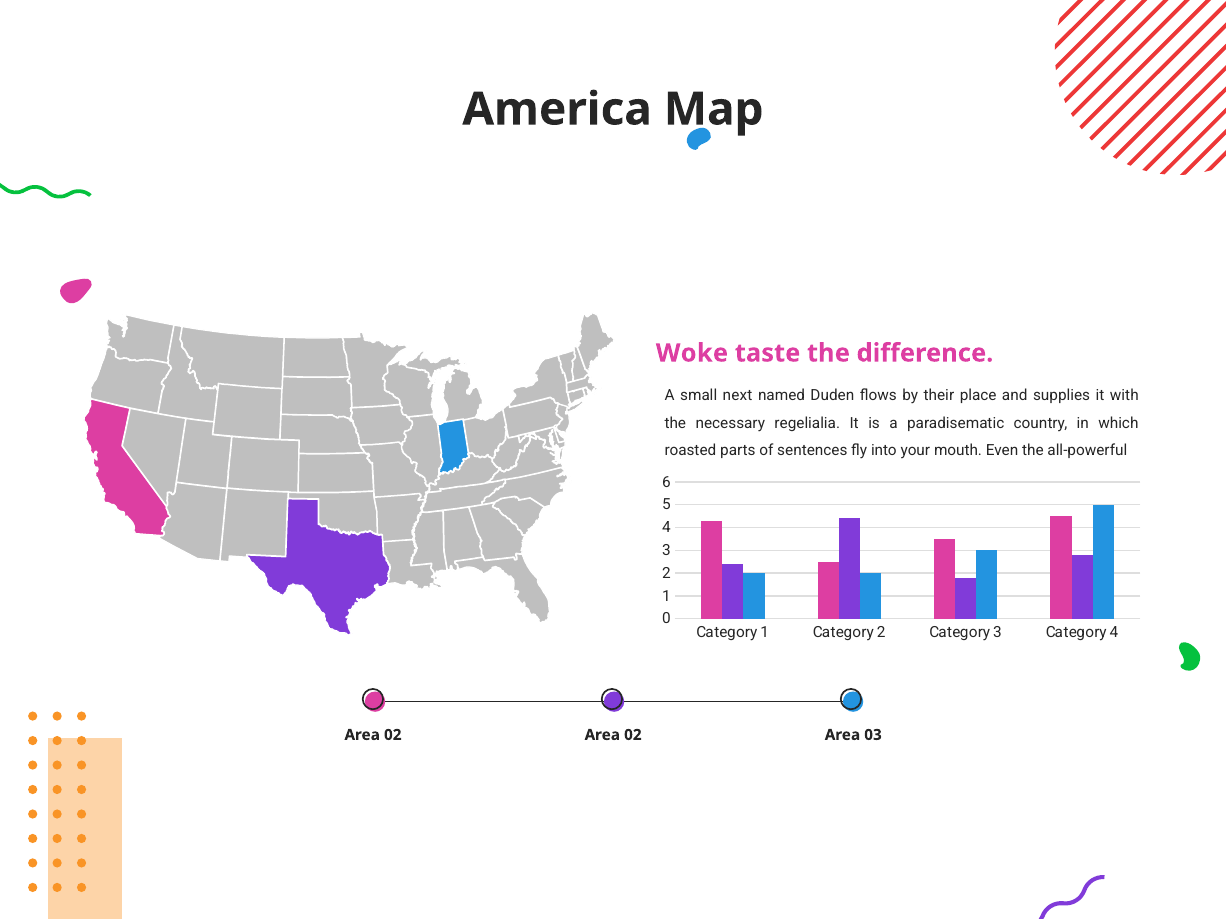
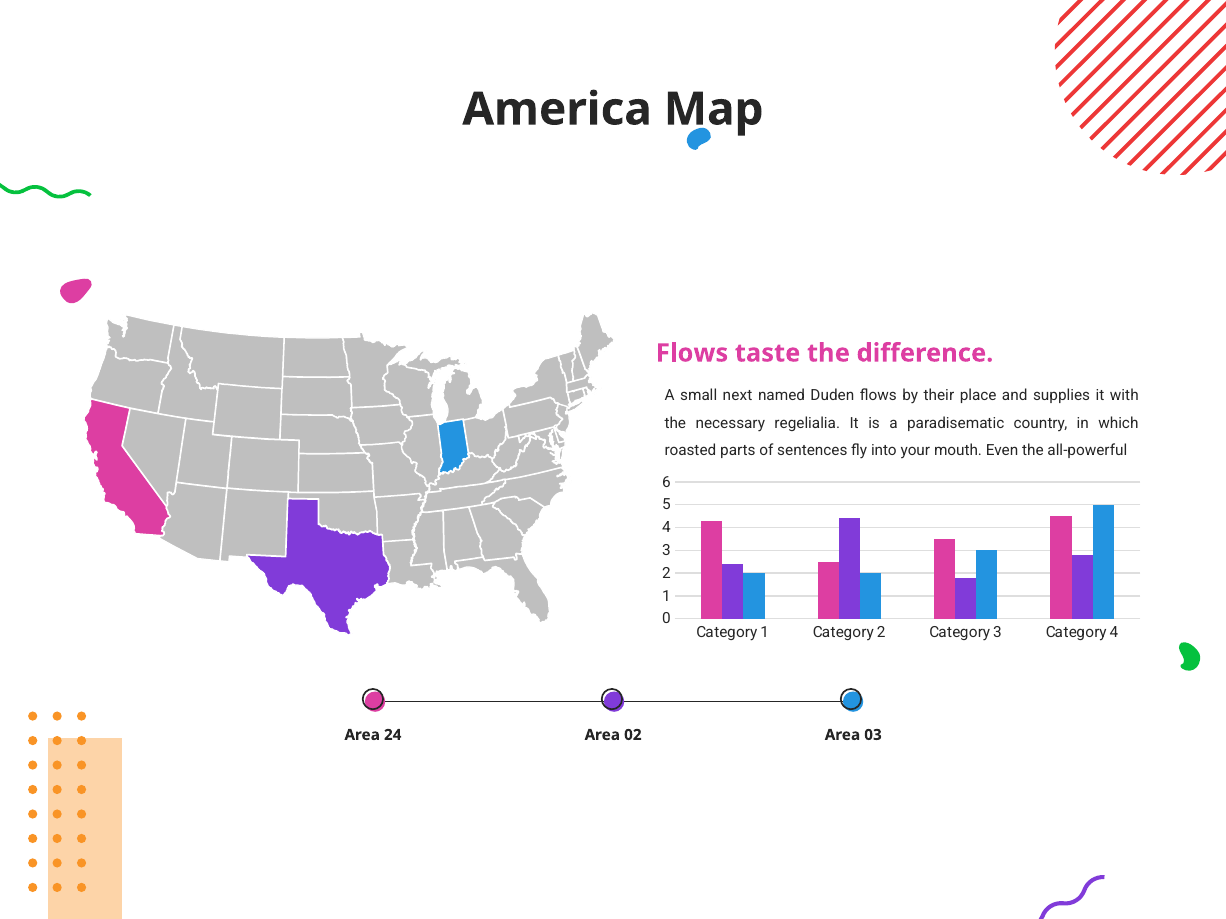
Woke at (692, 353): Woke -> Flows
02 at (393, 735): 02 -> 24
